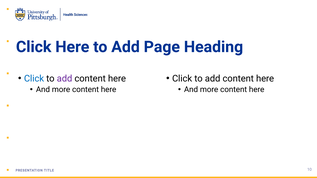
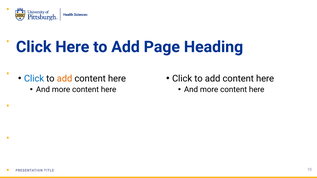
add at (65, 79) colour: purple -> orange
